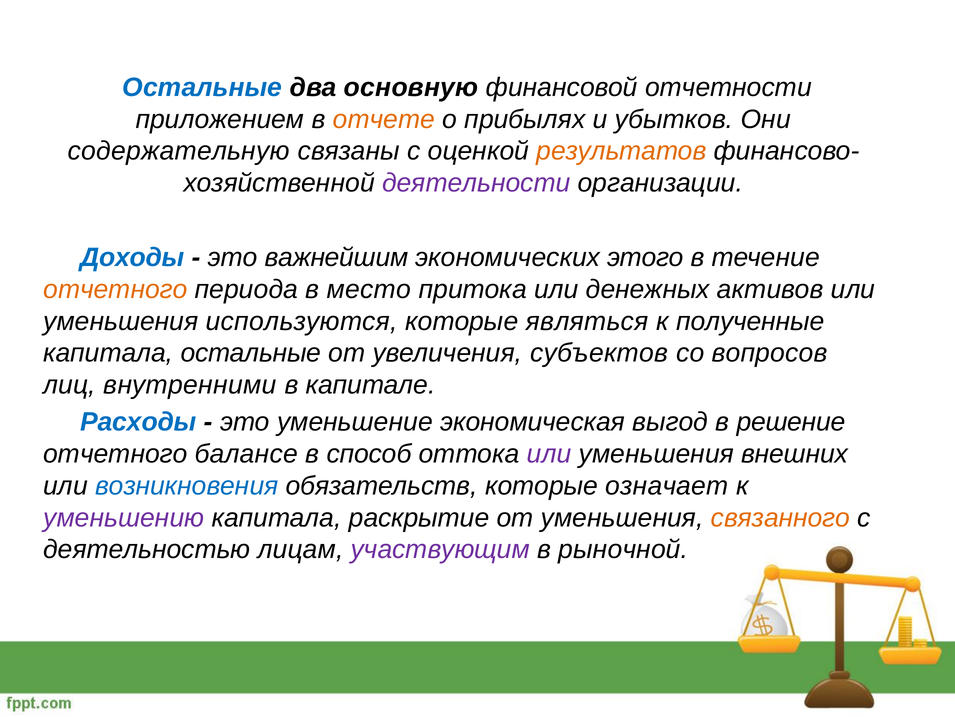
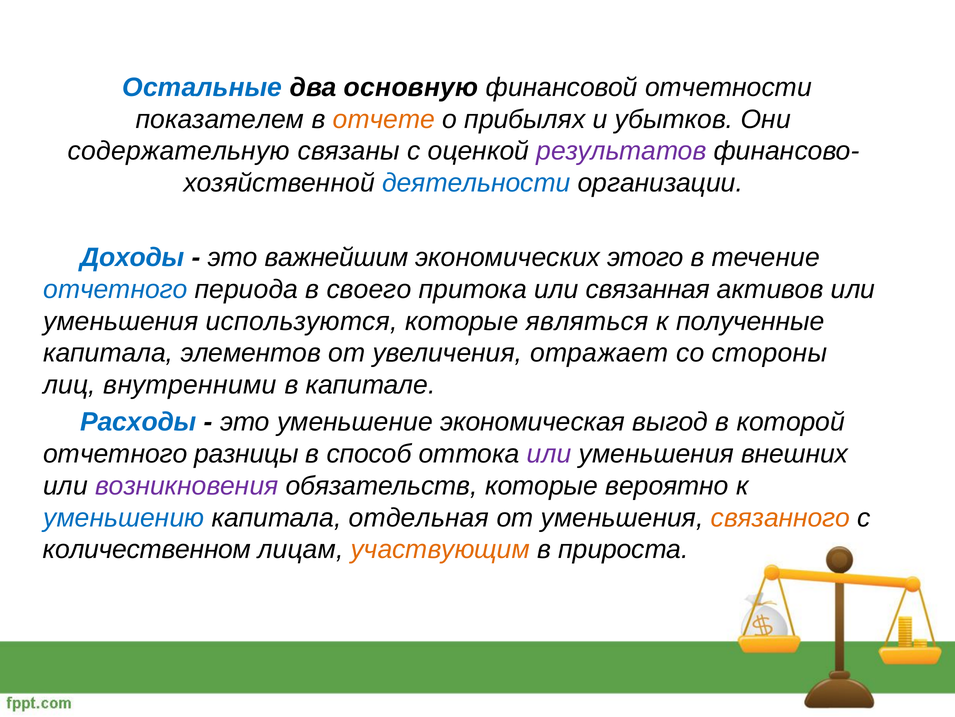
приложением: приложением -> показателем
результатов colour: orange -> purple
деятельности colour: purple -> blue
отчетного at (115, 289) colour: orange -> blue
место: место -> своего
денежных: денежных -> связанная
капитала остальные: остальные -> элементов
субъектов: субъектов -> отражает
вопросов: вопросов -> стороны
решение: решение -> которой
балансе: балансе -> разницы
возникновения colour: blue -> purple
означает: означает -> вероятно
уменьшению colour: purple -> blue
раскрытие: раскрытие -> отдельная
деятельностью: деятельностью -> количественном
участвующим colour: purple -> orange
рыночной: рыночной -> прироста
